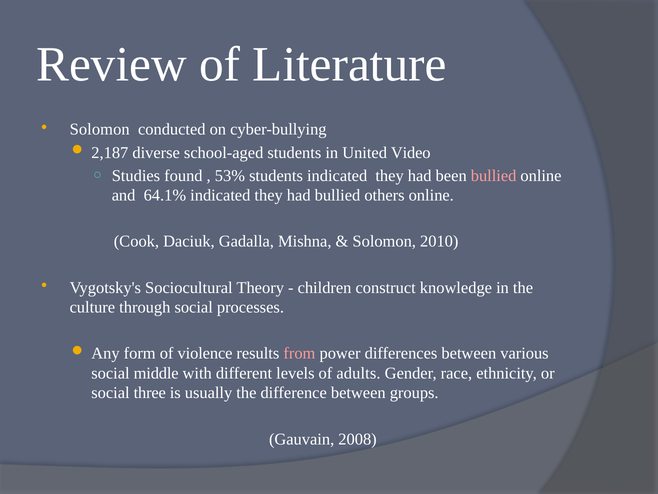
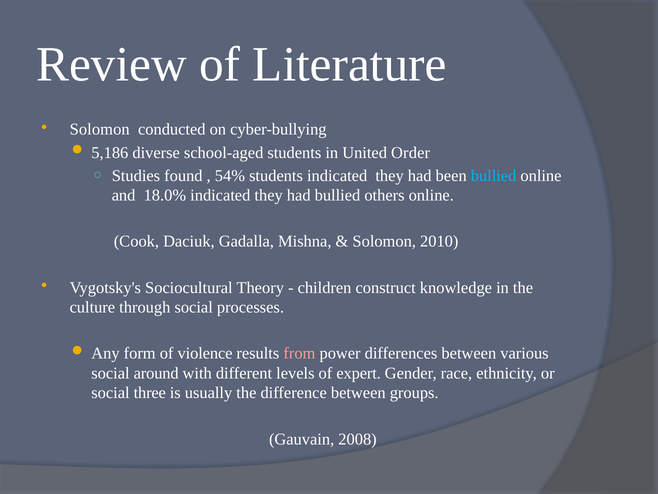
2,187: 2,187 -> 5,186
Video: Video -> Order
53%: 53% -> 54%
bullied at (494, 175) colour: pink -> light blue
64.1%: 64.1% -> 18.0%
middle: middle -> around
adults: adults -> expert
